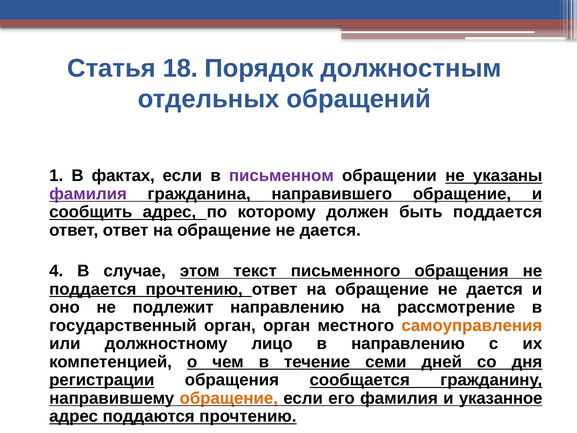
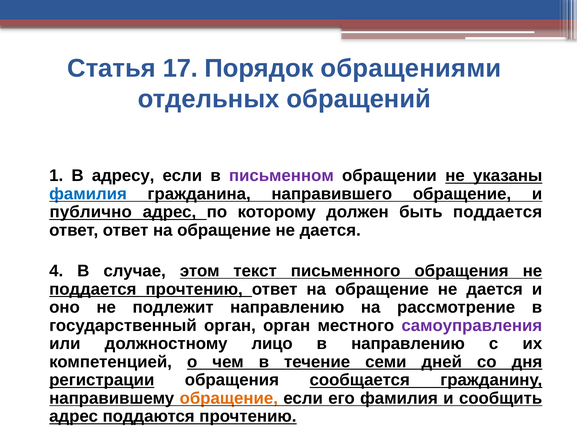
18: 18 -> 17
должностным: должностным -> обращениями
фактах: фактах -> адресу
фамилия at (88, 194) colour: purple -> blue
сообщить: сообщить -> публично
самоуправления colour: orange -> purple
указанное: указанное -> сообщить
